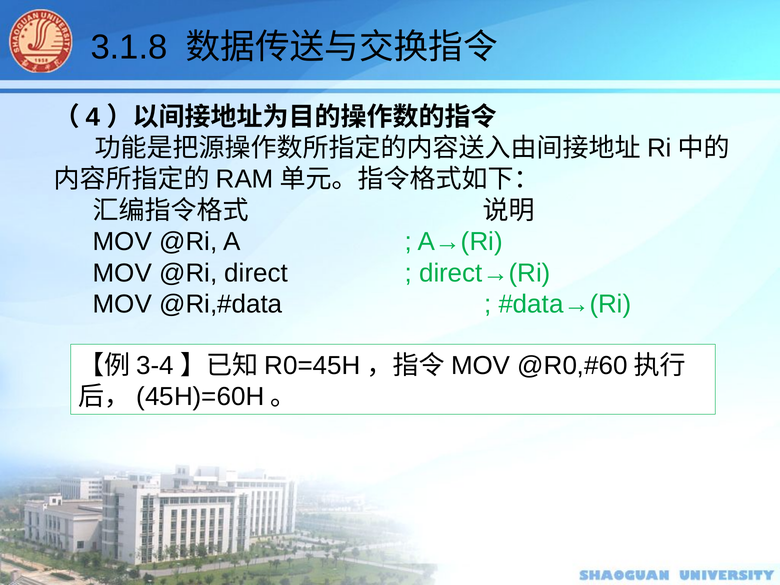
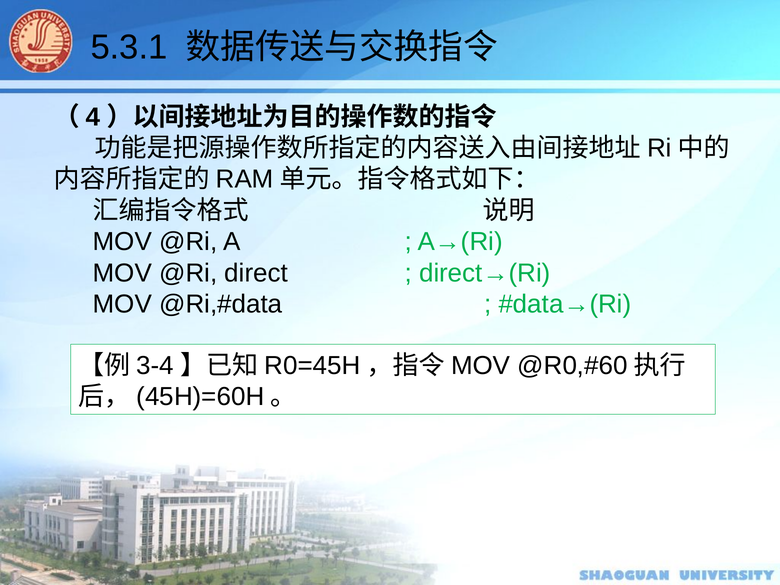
3.1.8: 3.1.8 -> 5.3.1
